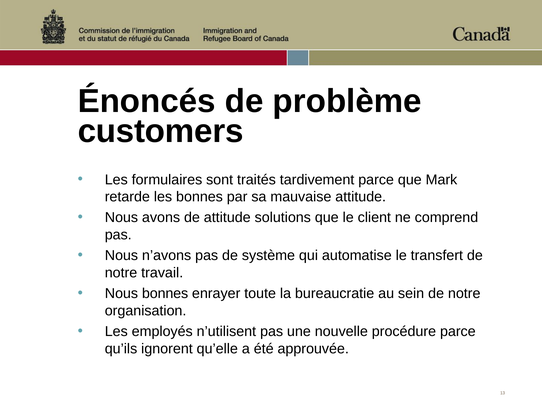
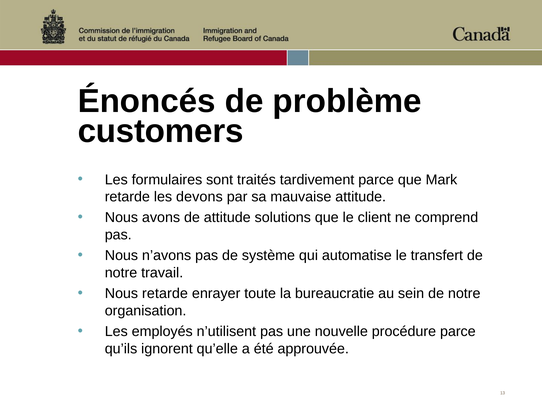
les bonnes: bonnes -> devons
Nous bonnes: bonnes -> retarde
